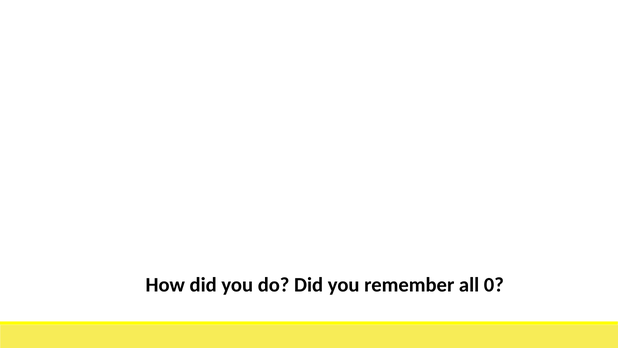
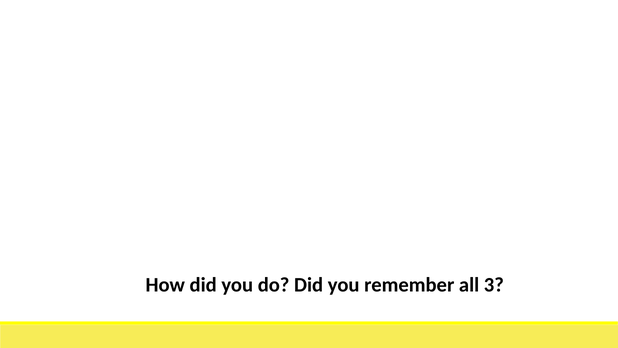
0: 0 -> 3
